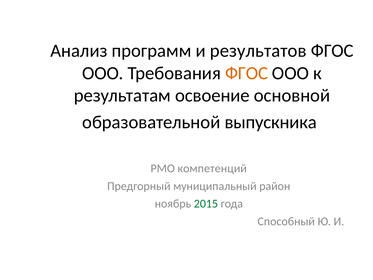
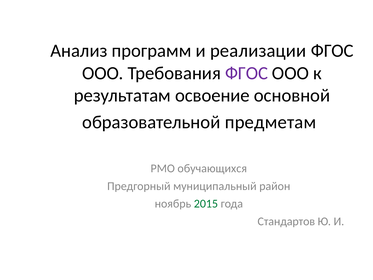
результатов: результатов -> реализации
ФГОС at (247, 73) colour: orange -> purple
выпускника: выпускника -> предметам
компетенций: компетенций -> обучающихся
Способный: Способный -> Стандартов
